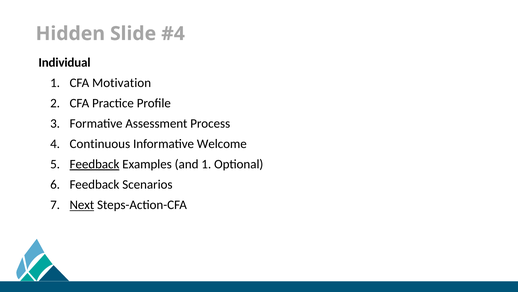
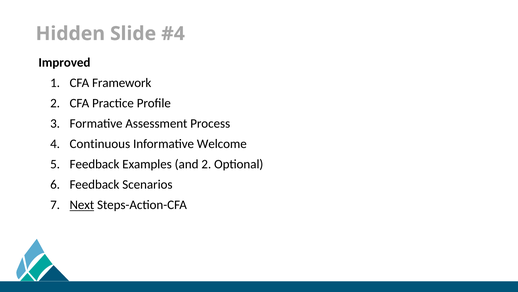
Individual: Individual -> Improved
Motivation: Motivation -> Framework
Feedback at (95, 164) underline: present -> none
and 1: 1 -> 2
